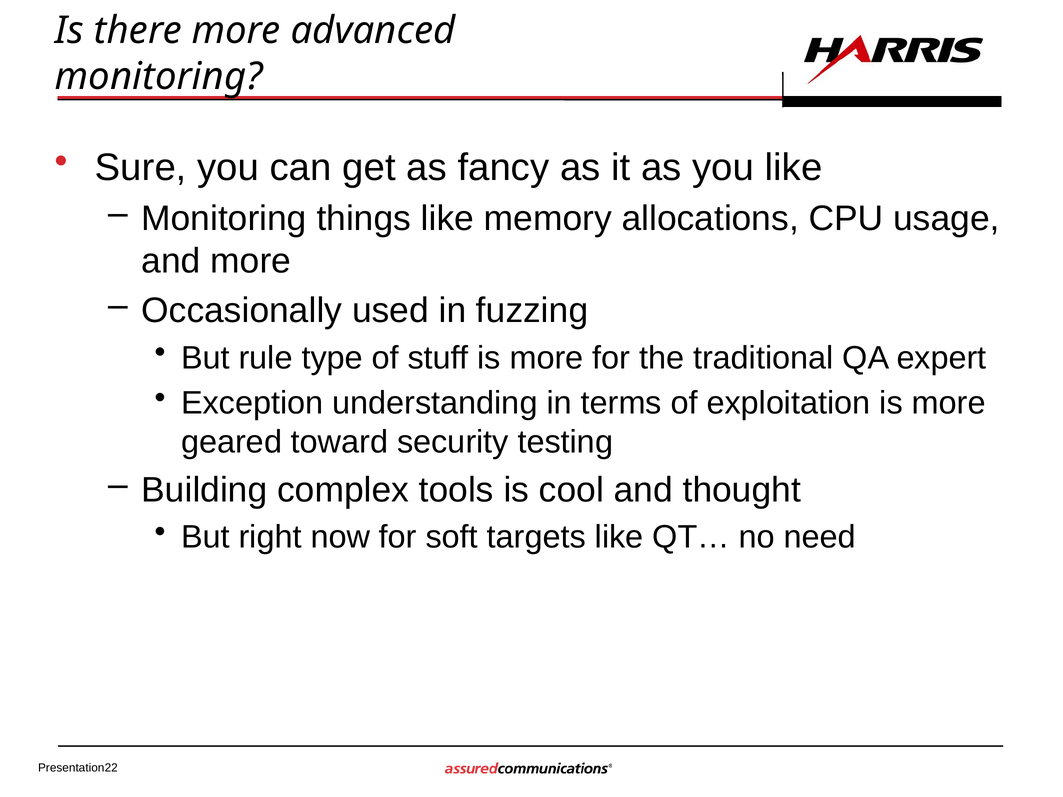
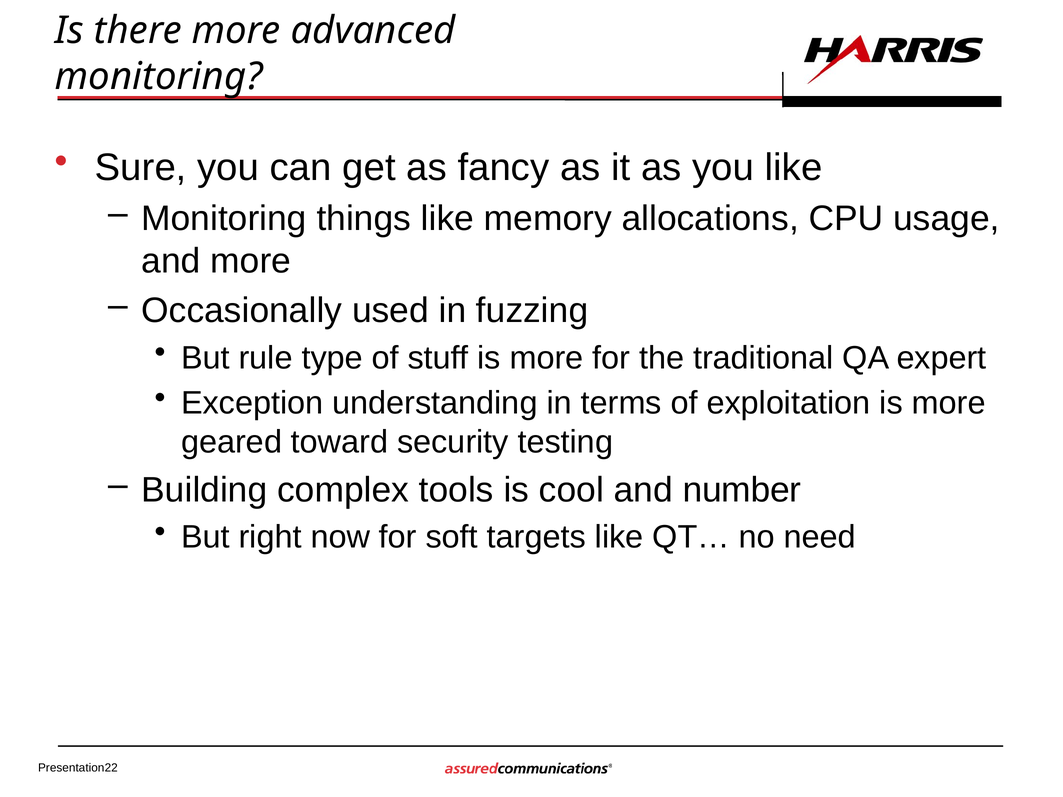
thought: thought -> number
